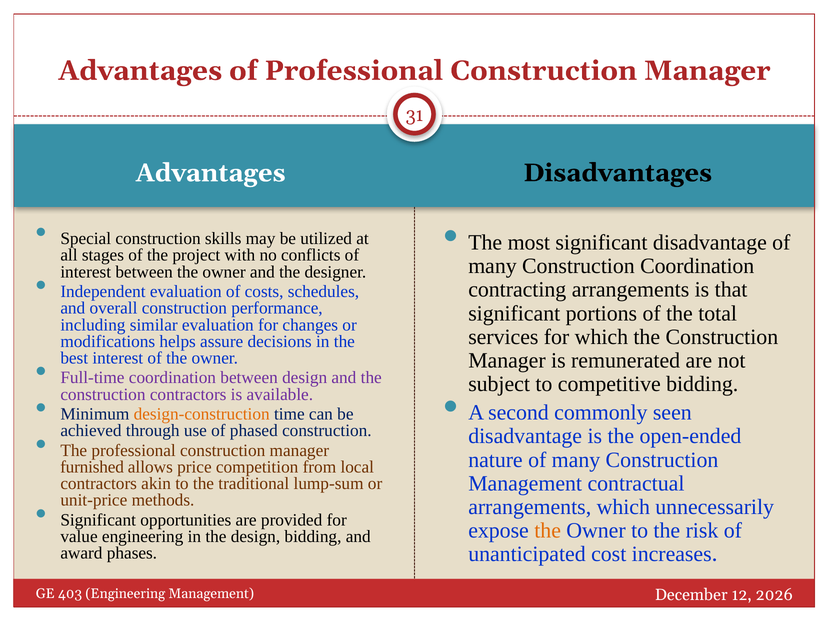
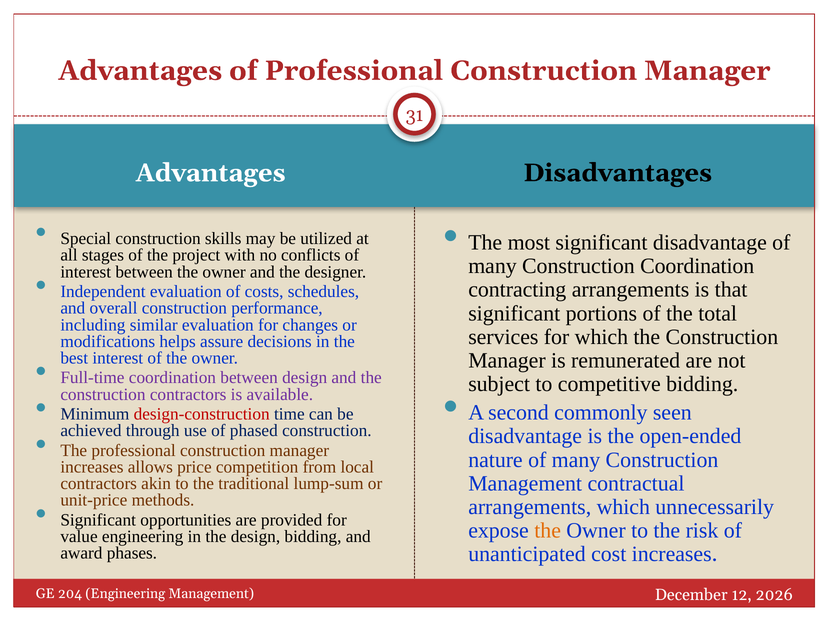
design-construction colour: orange -> red
furnished at (92, 468): furnished -> increases
403: 403 -> 204
